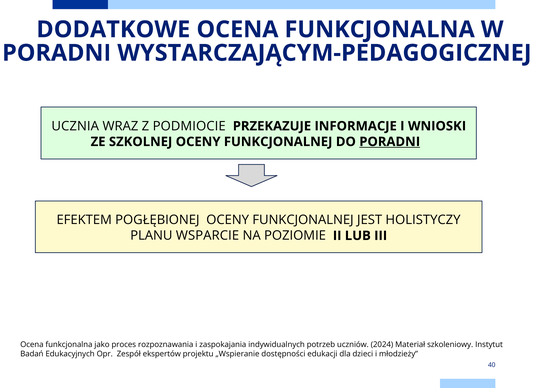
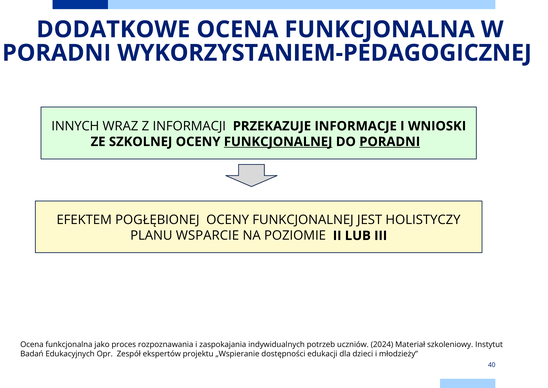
WYSTARCZAJĄCYM-PEDAGOGICZNEJ: WYSTARCZAJĄCYM-PEDAGOGICZNEJ -> WYKORZYSTANIEM-PEDAGOGICZNEJ
UCZNIA: UCZNIA -> INNYCH
PODMIOCIE: PODMIOCIE -> INFORMACJI
FUNKCJONALNEJ at (278, 142) underline: none -> present
